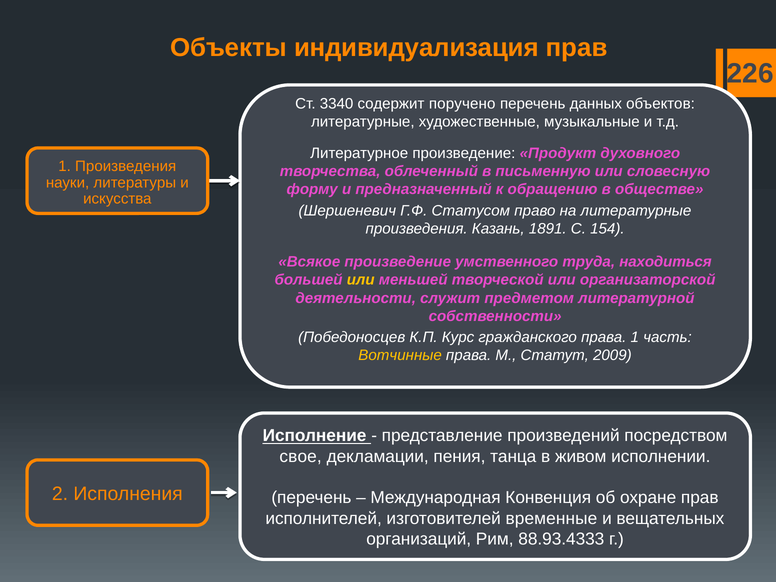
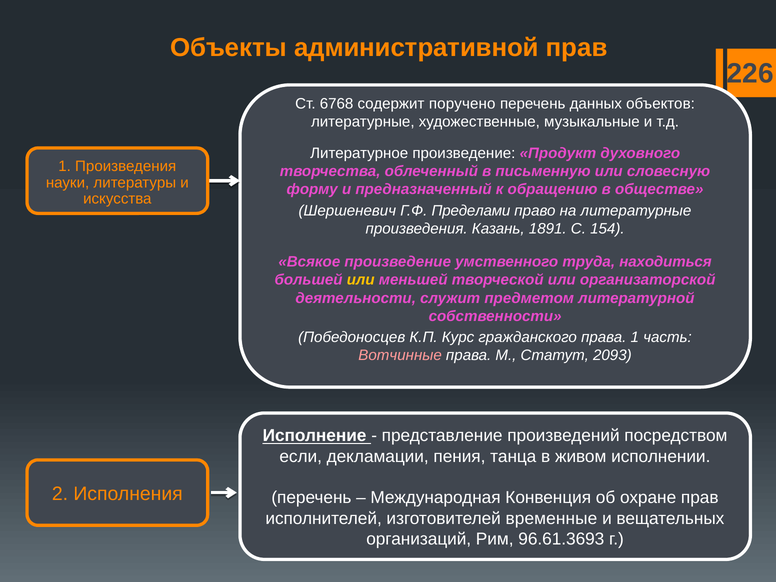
индивидуализация: индивидуализация -> административной
3340: 3340 -> 6768
Статусом: Статусом -> Пределами
Вотчинные colour: yellow -> pink
2009: 2009 -> 2093
свое: свое -> если
88.93.4333: 88.93.4333 -> 96.61.3693
